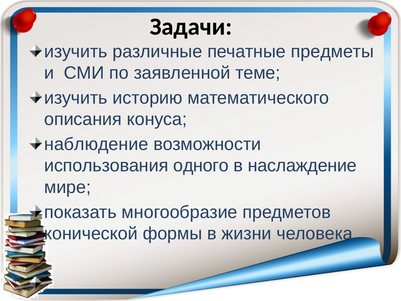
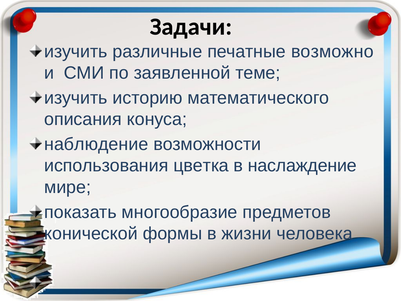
предметы: предметы -> возможно
одного: одного -> цветка
